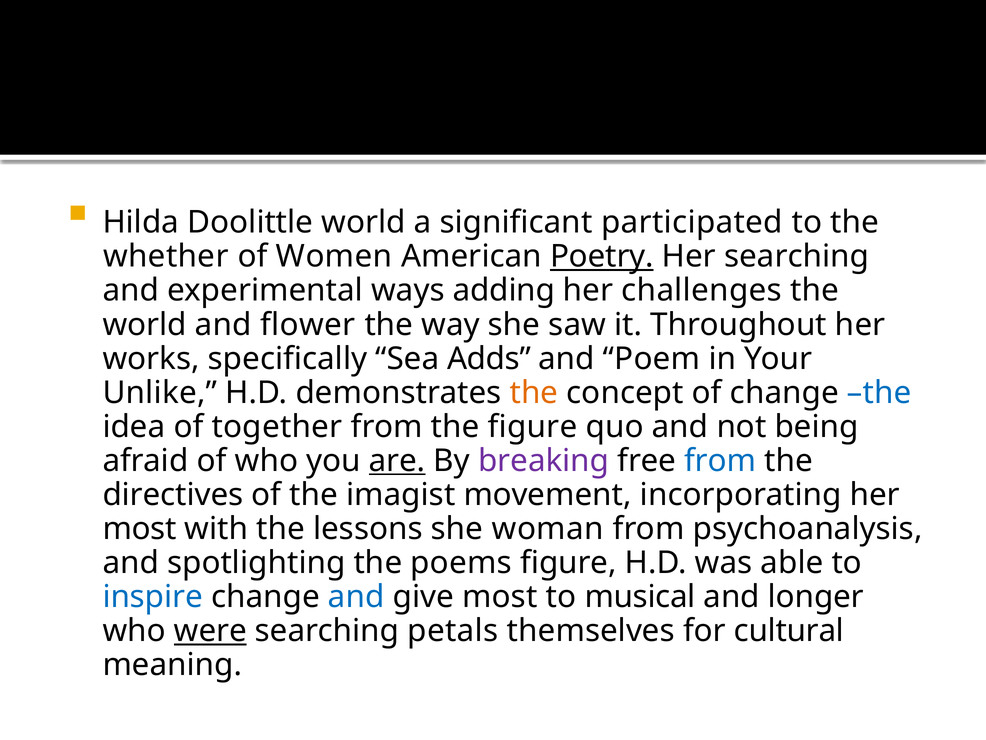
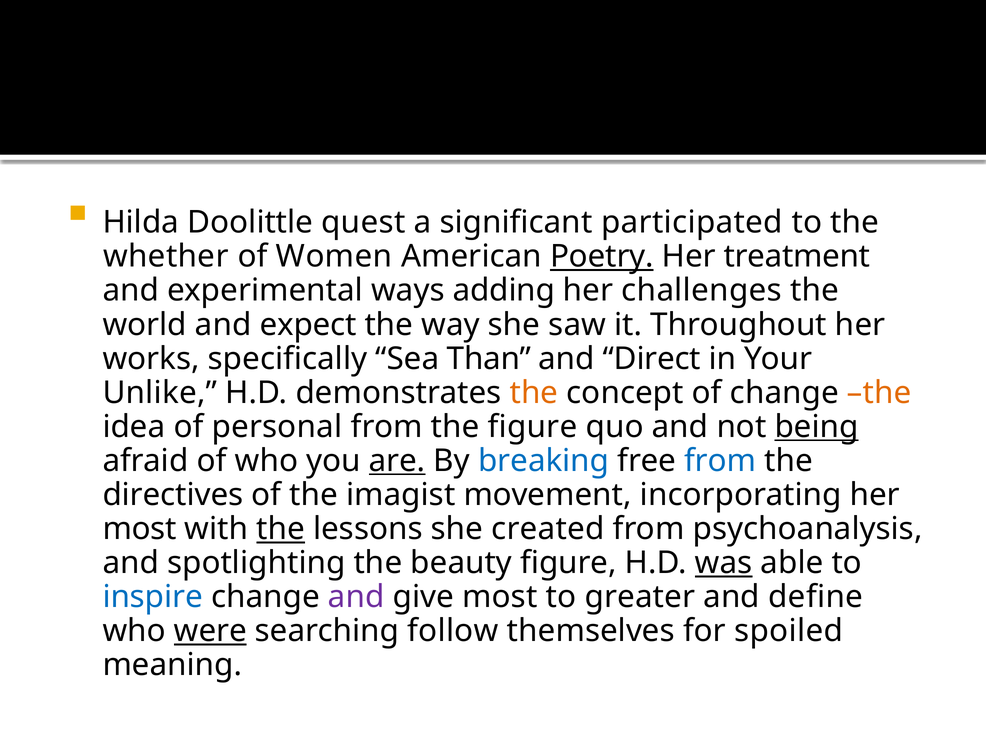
Doolittle world: world -> quest
Her searching: searching -> treatment
flower: flower -> expect
Adds: Adds -> Than
Poem: Poem -> Direct
the at (879, 392) colour: blue -> orange
together: together -> personal
being underline: none -> present
breaking colour: purple -> blue
the at (281, 528) underline: none -> present
woman: woman -> created
poems: poems -> beauty
was underline: none -> present
and at (356, 596) colour: blue -> purple
musical: musical -> greater
longer: longer -> define
petals: petals -> follow
cultural: cultural -> spoiled
